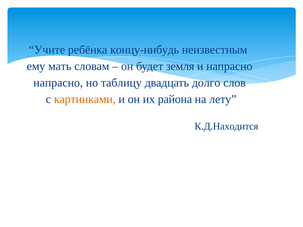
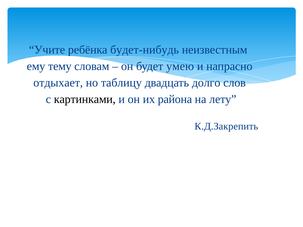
концу-нибудь: концу-нибудь -> будет-нибудь
мать: мать -> тему
земля: земля -> умею
напрасно at (58, 83): напрасно -> отдыхает
картинками colour: orange -> black
К.Д.Находится: К.Д.Находится -> К.Д.Закрепить
